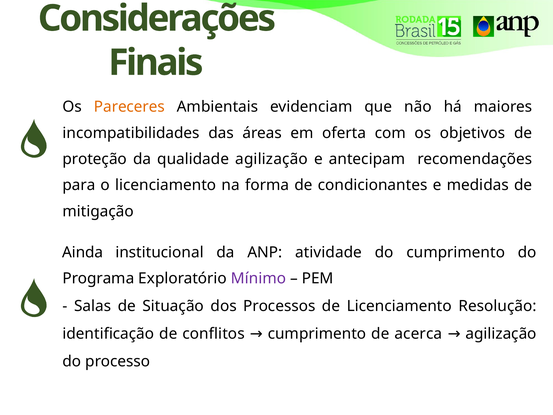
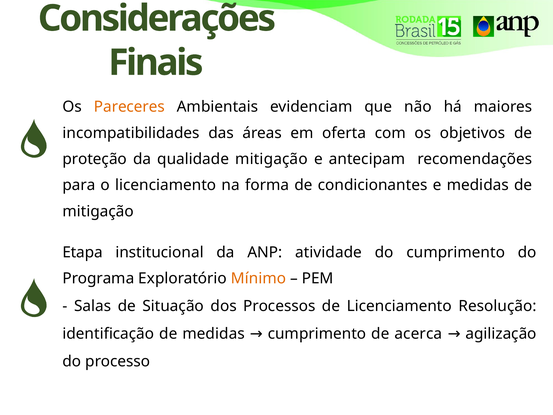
qualidade agilização: agilização -> mitigação
Ainda: Ainda -> Etapa
Mínimo colour: purple -> orange
de conflitos: conflitos -> medidas
